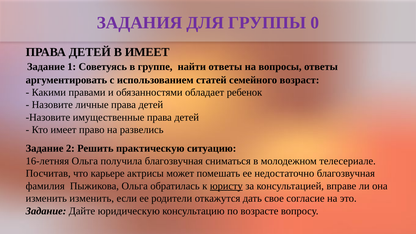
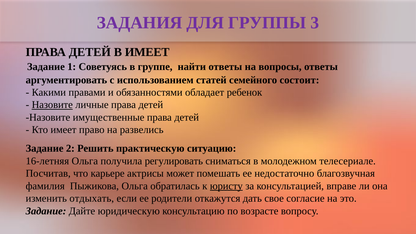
0: 0 -> 3
возраст: возраст -> состоит
Назовите at (52, 105) underline: none -> present
получила благозвучная: благозвучная -> регулировать
изменить изменить: изменить -> отдыхать
